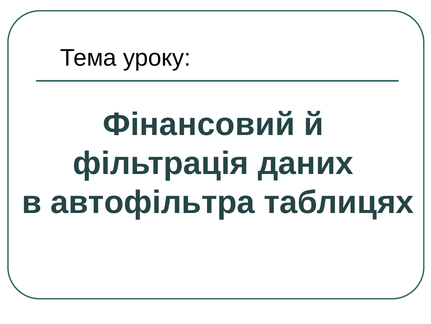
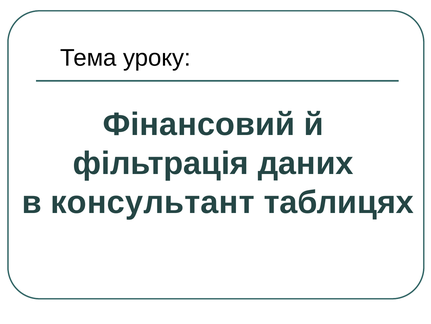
автофільтра: автофільтра -> консультант
